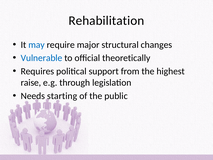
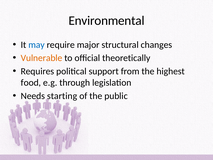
Rehabilitation: Rehabilitation -> Environmental
Vulnerable colour: blue -> orange
raise: raise -> food
